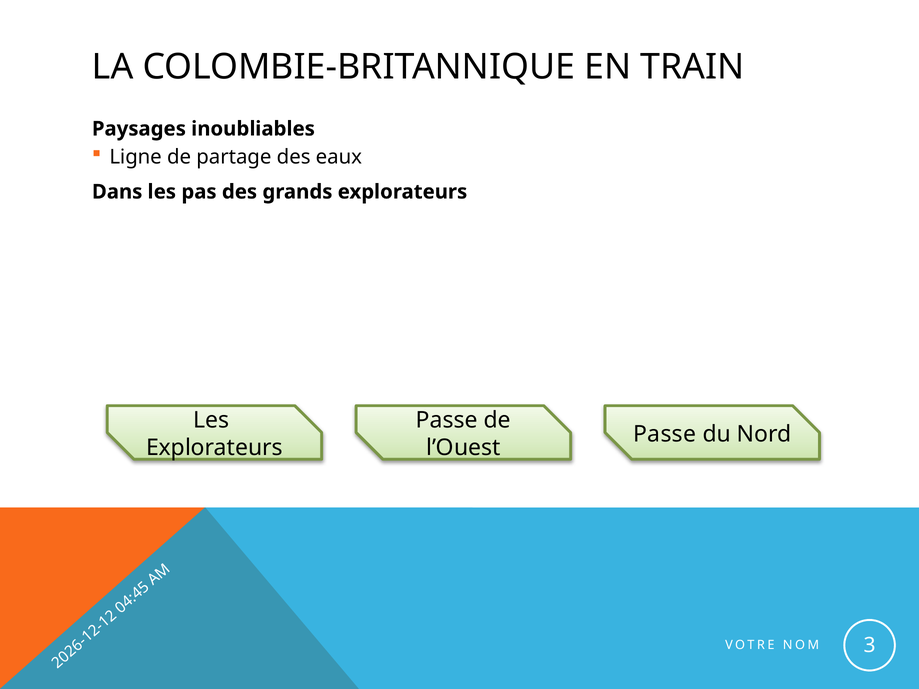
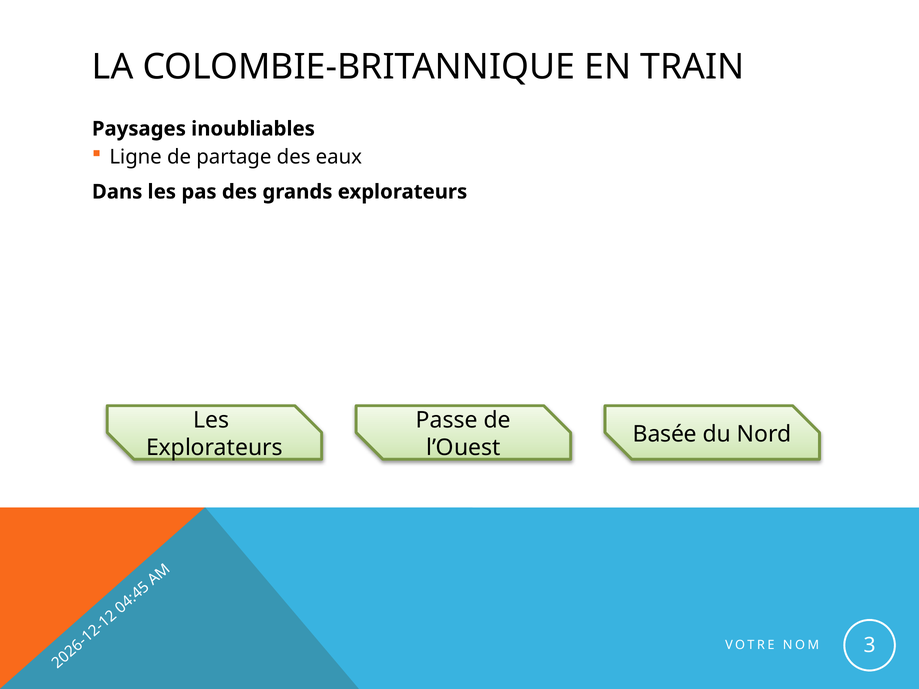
Passe at (665, 434): Passe -> Basée
